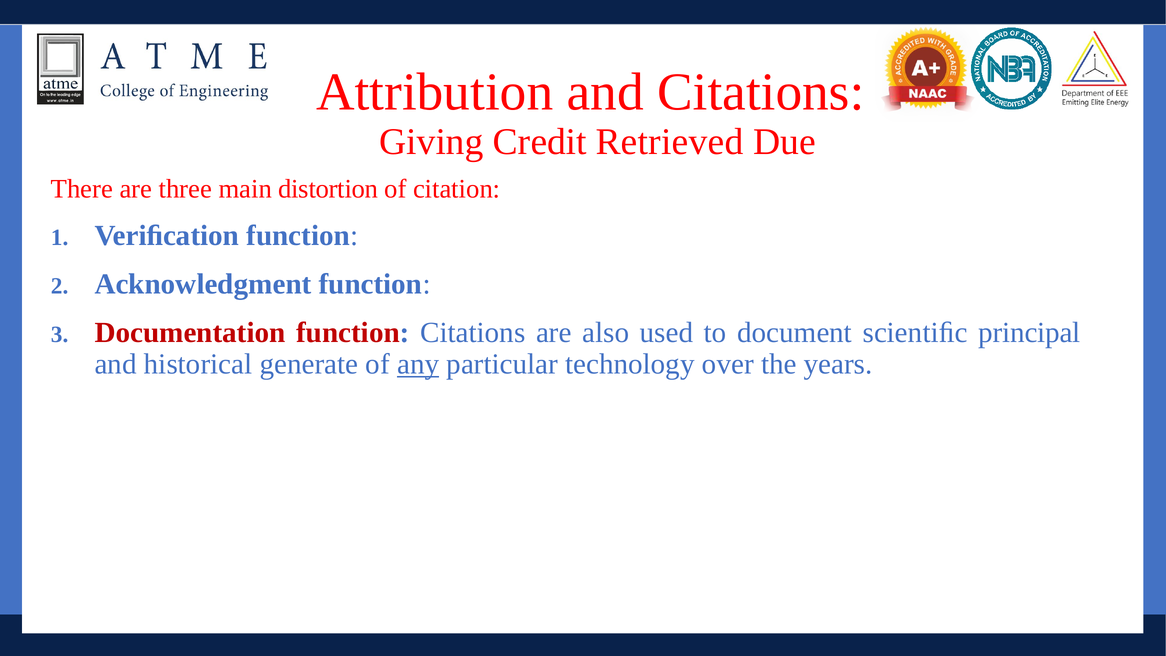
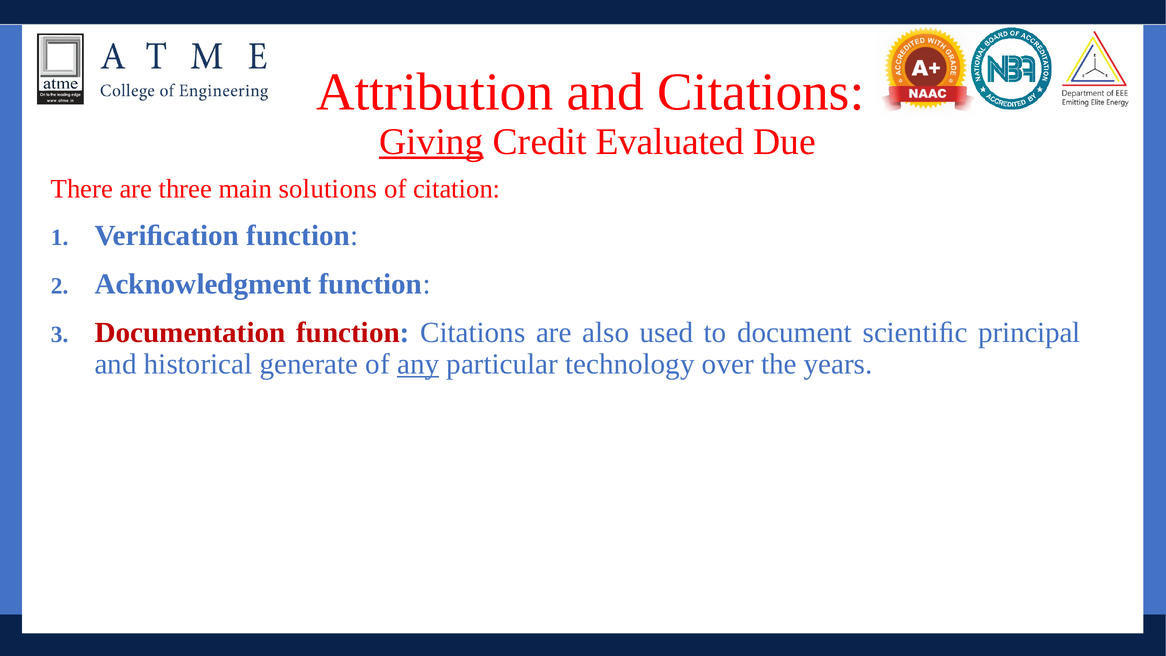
Giving underline: none -> present
Retrieved: Retrieved -> Evaluated
distortion: distortion -> solutions
